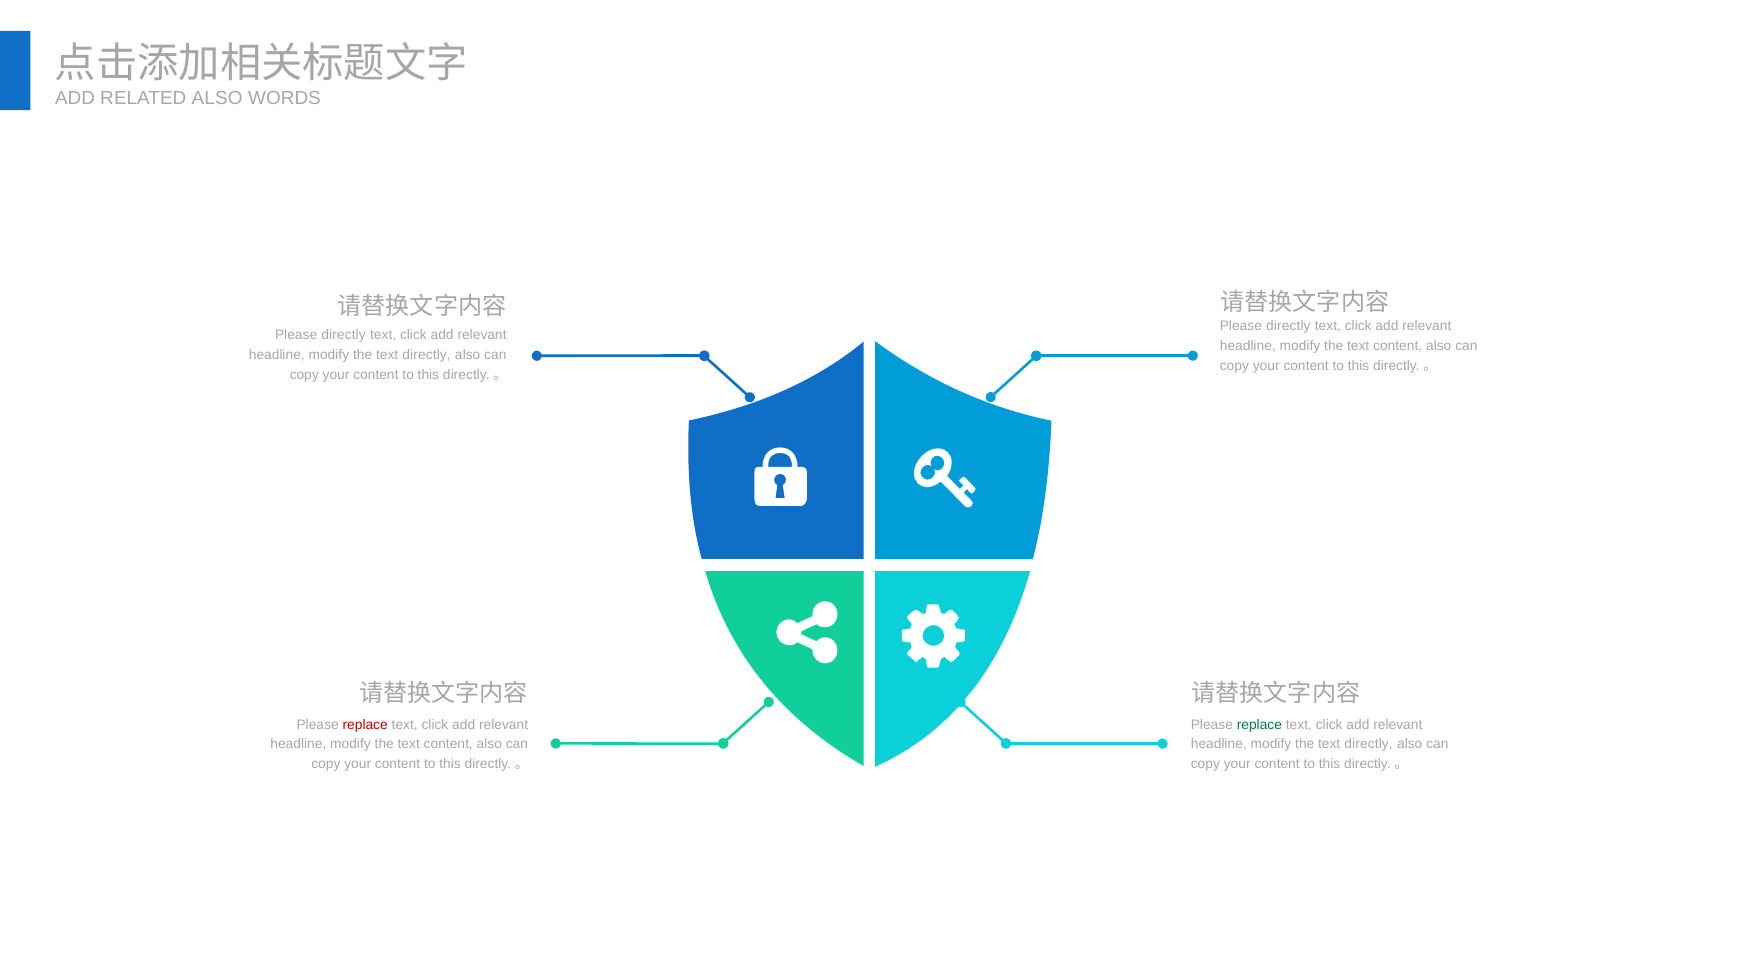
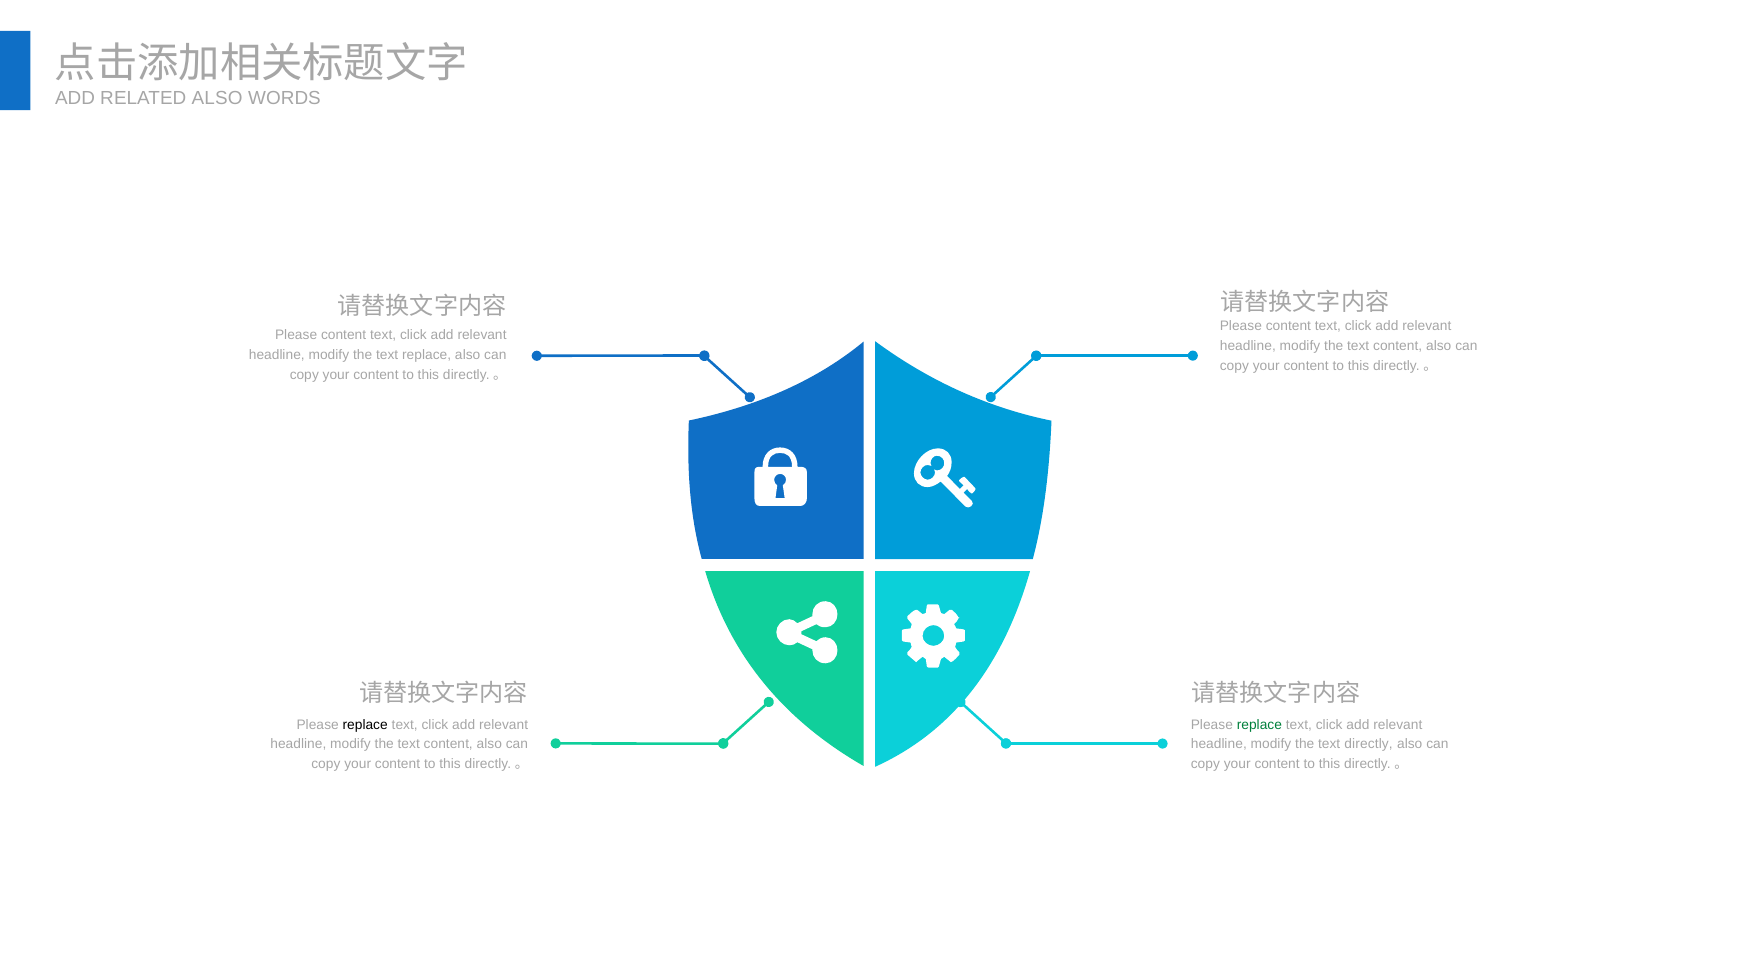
directly at (1288, 326): directly -> content
directly at (344, 335): directly -> content
directly at (427, 355): directly -> replace
replace at (365, 725) colour: red -> black
